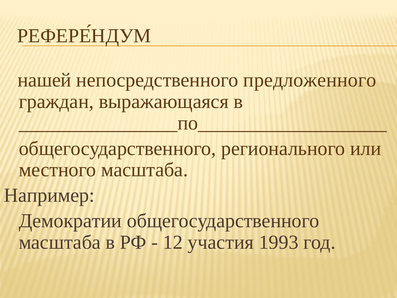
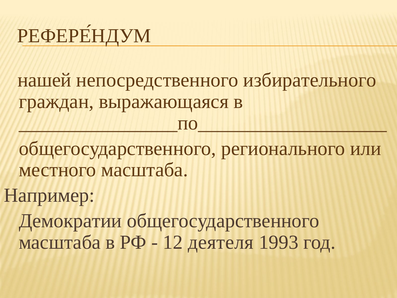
предложенного: предложенного -> избирательного
участия: участия -> деятеля
